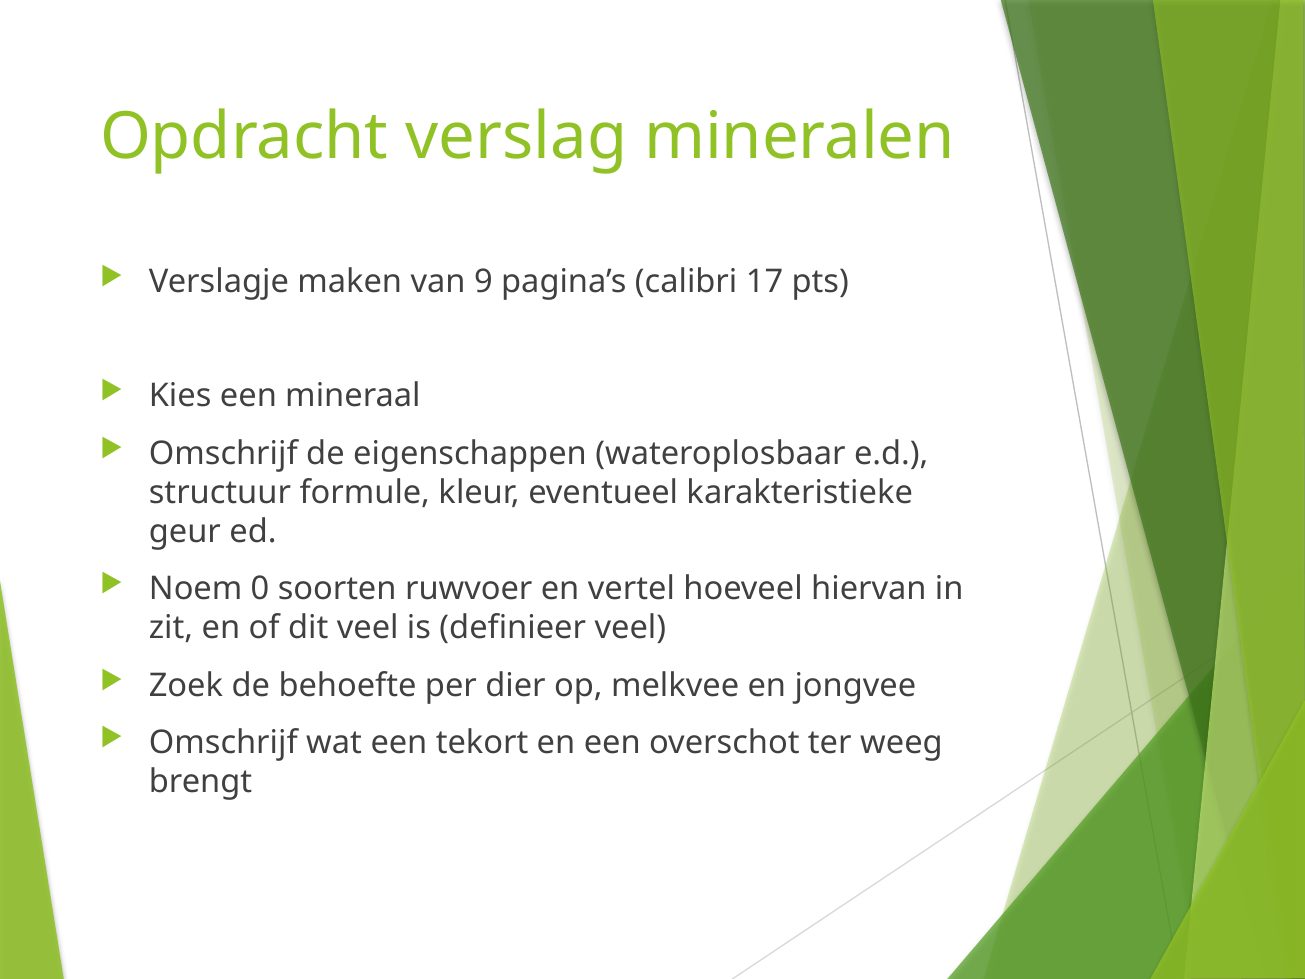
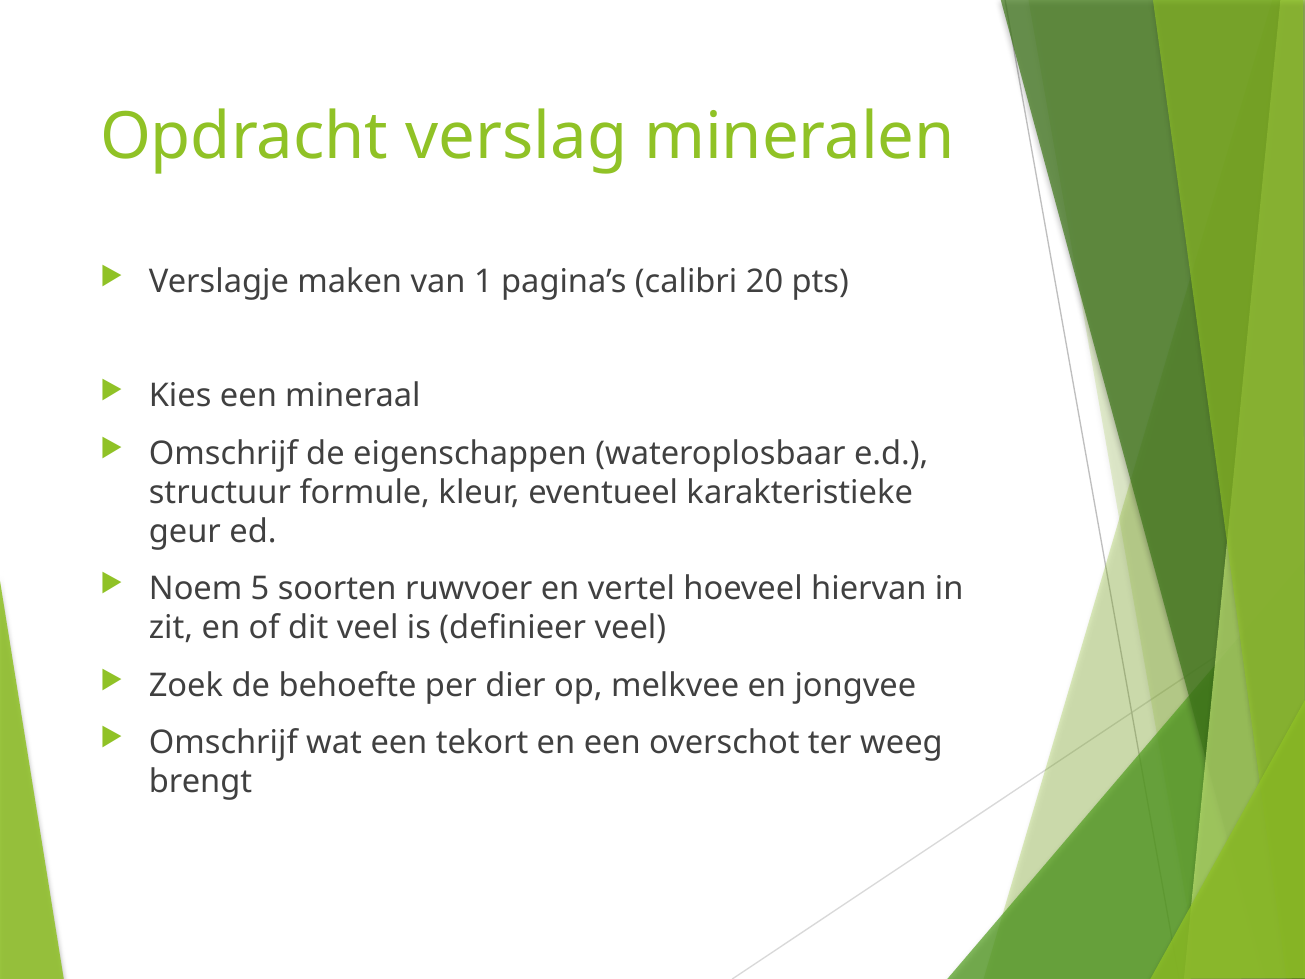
9: 9 -> 1
17: 17 -> 20
0: 0 -> 5
